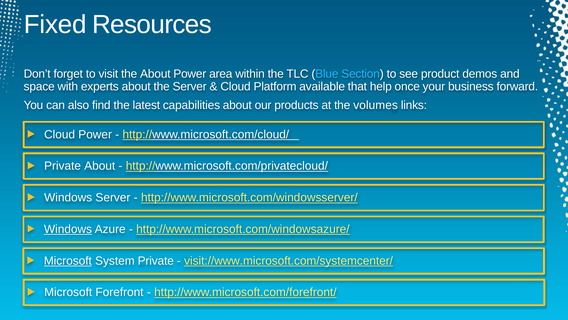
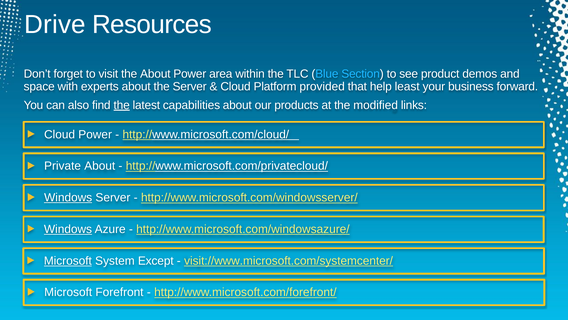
Fixed: Fixed -> Drive
available: available -> provided
once: once -> least
the at (122, 105) underline: none -> present
volumes: volumes -> modified
Windows at (68, 197) underline: none -> present
System Private: Private -> Except
